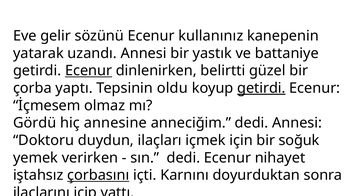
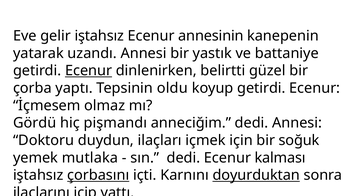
gelir sözünü: sözünü -> iştahsız
kullanınız: kullanınız -> annesinin
getirdi at (261, 88) underline: present -> none
annesine: annesine -> pişmandı
verirken: verirken -> mutlaka
nihayet: nihayet -> kalması
doyurduktan underline: none -> present
